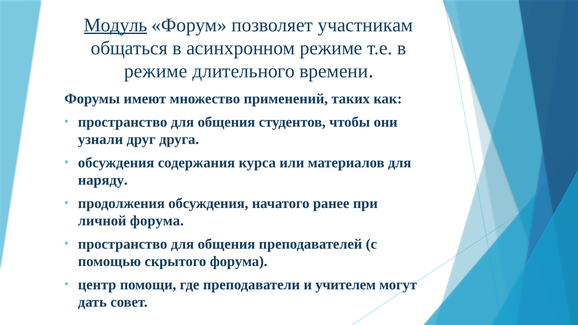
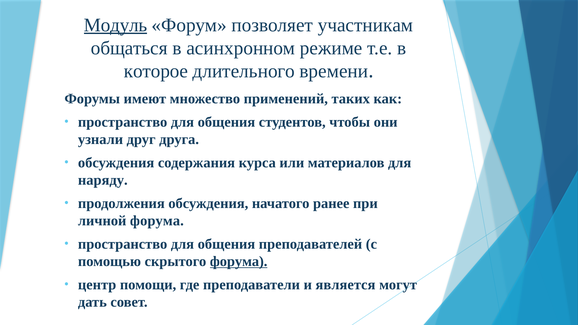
режиме at (156, 71): режиме -> которое
форума at (239, 262) underline: none -> present
учителем: учителем -> является
